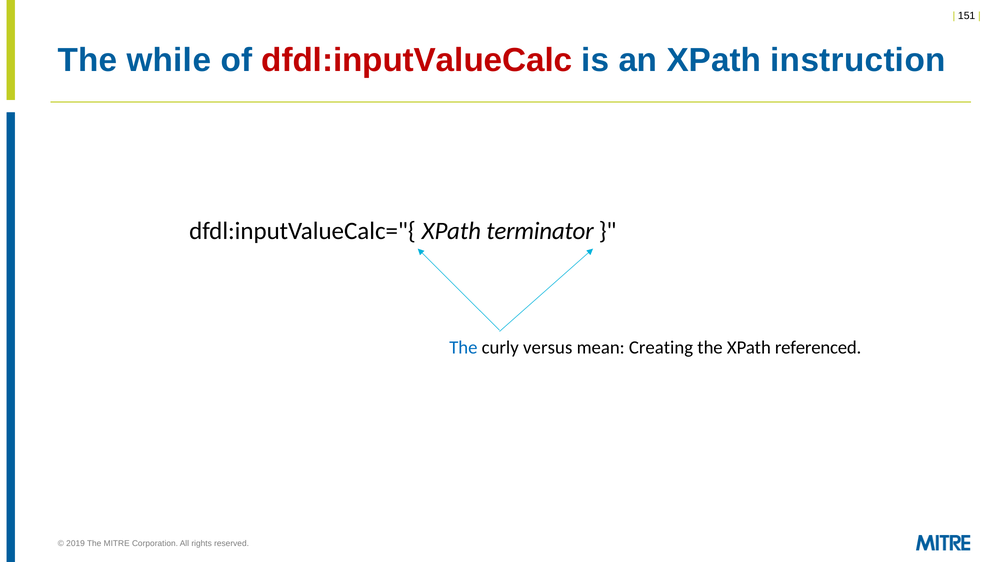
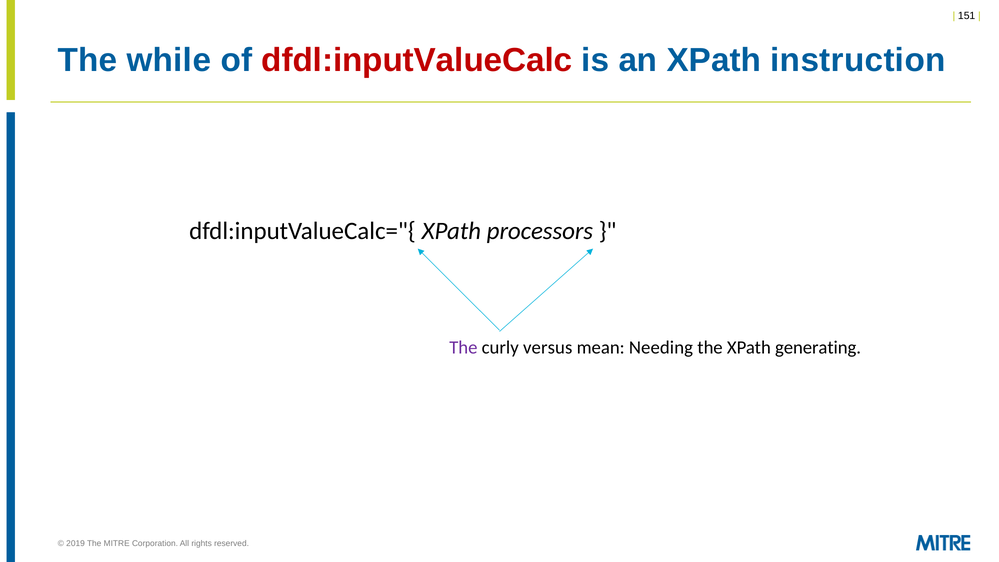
terminator: terminator -> processors
The at (463, 348) colour: blue -> purple
Creating: Creating -> Needing
referenced: referenced -> generating
